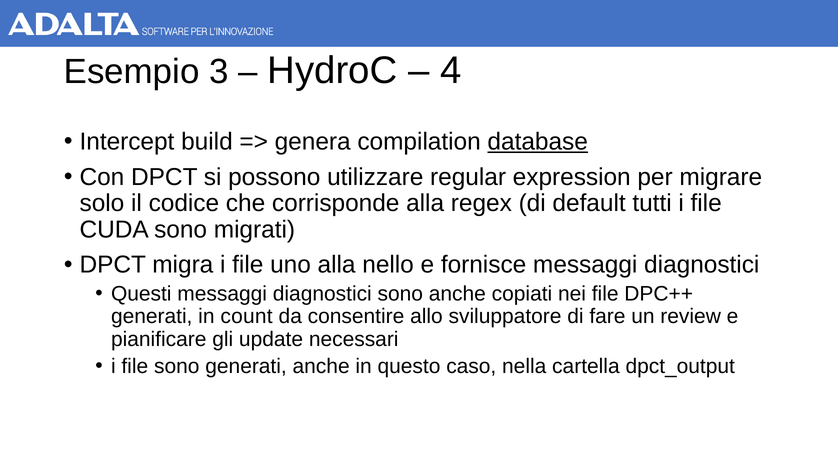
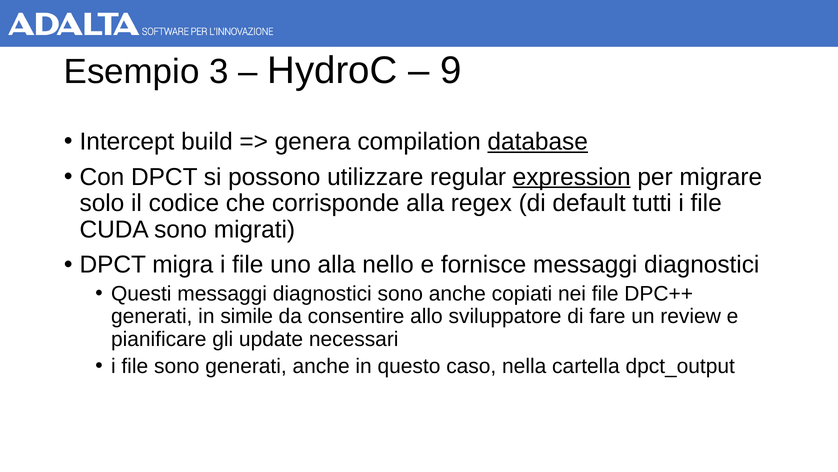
4: 4 -> 9
expression underline: none -> present
count: count -> simile
